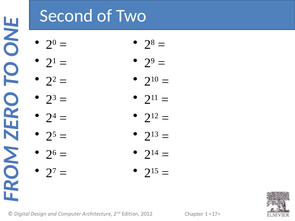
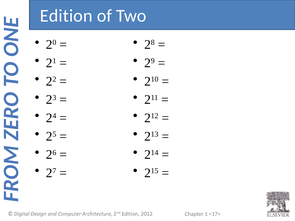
Second: Second -> Edition
